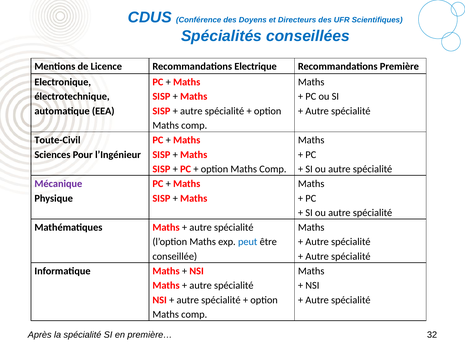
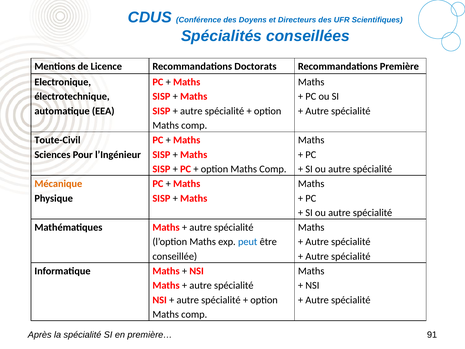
Electrique: Electrique -> Doctorats
Mécanique colour: purple -> orange
32: 32 -> 91
